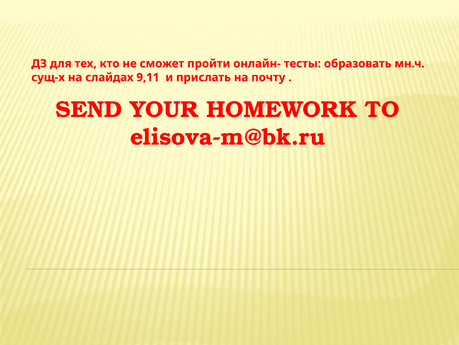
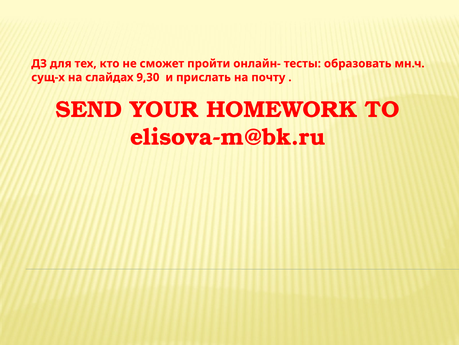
9,11: 9,11 -> 9,30
